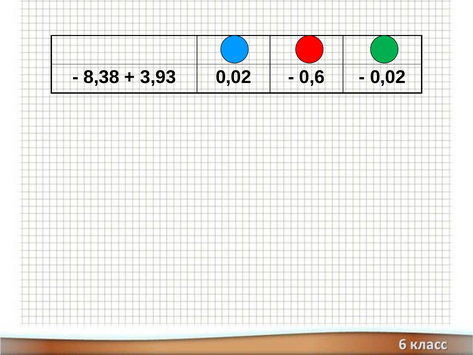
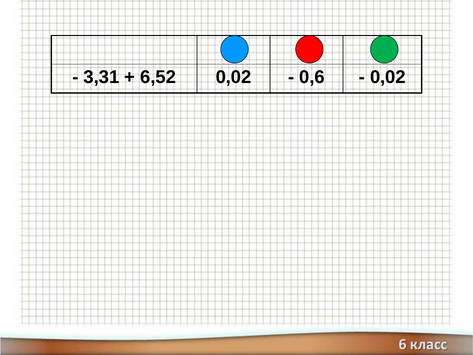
8,38: 8,38 -> 3,31
3,93: 3,93 -> 6,52
